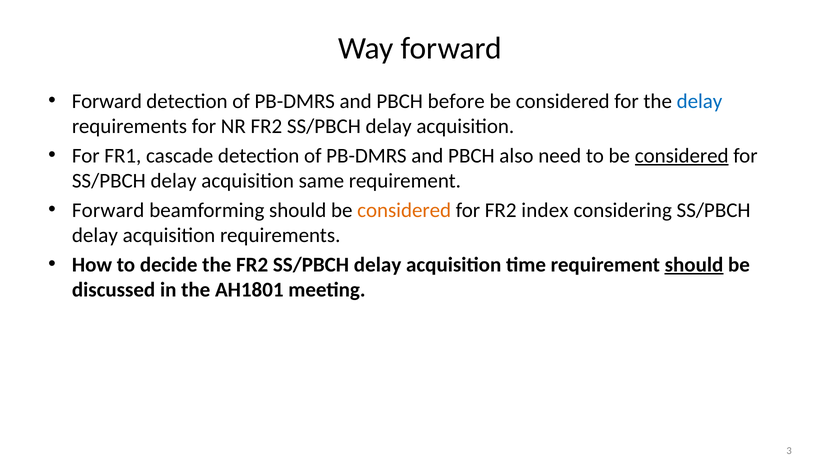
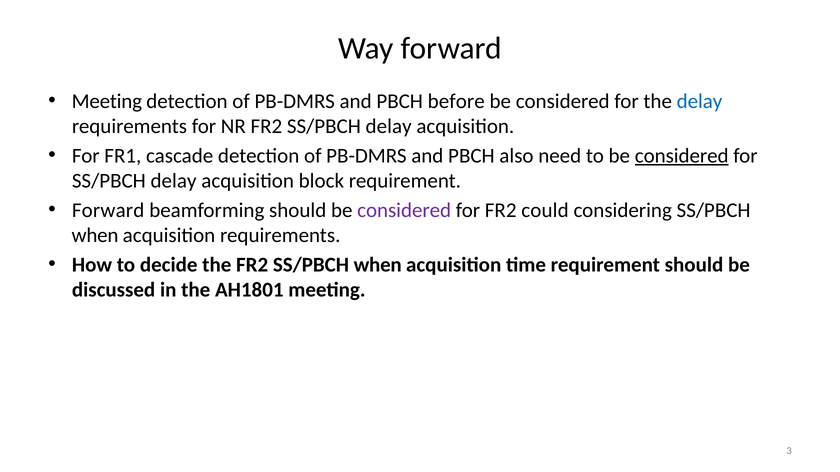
Forward at (107, 101): Forward -> Meeting
same: same -> block
considered at (404, 210) colour: orange -> purple
index: index -> could
delay at (95, 236): delay -> when
the FR2 SS/PBCH delay: delay -> when
should at (694, 265) underline: present -> none
